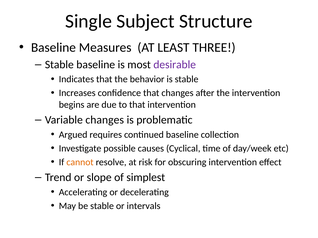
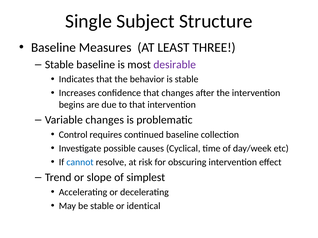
Argued: Argued -> Control
cannot colour: orange -> blue
intervals: intervals -> identical
